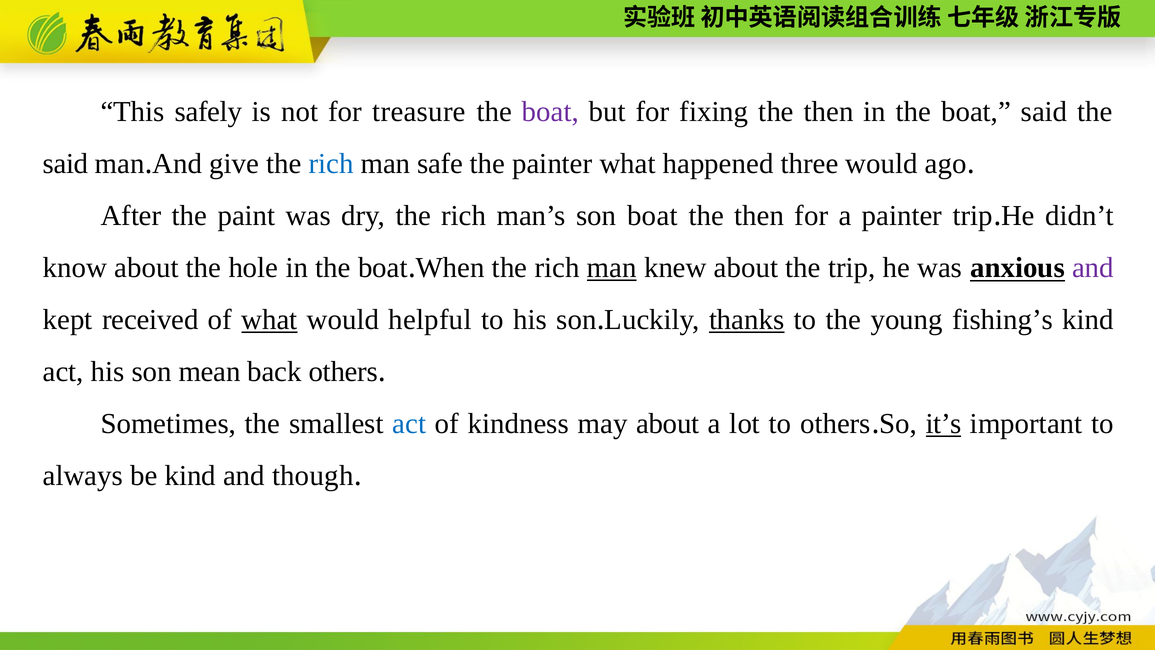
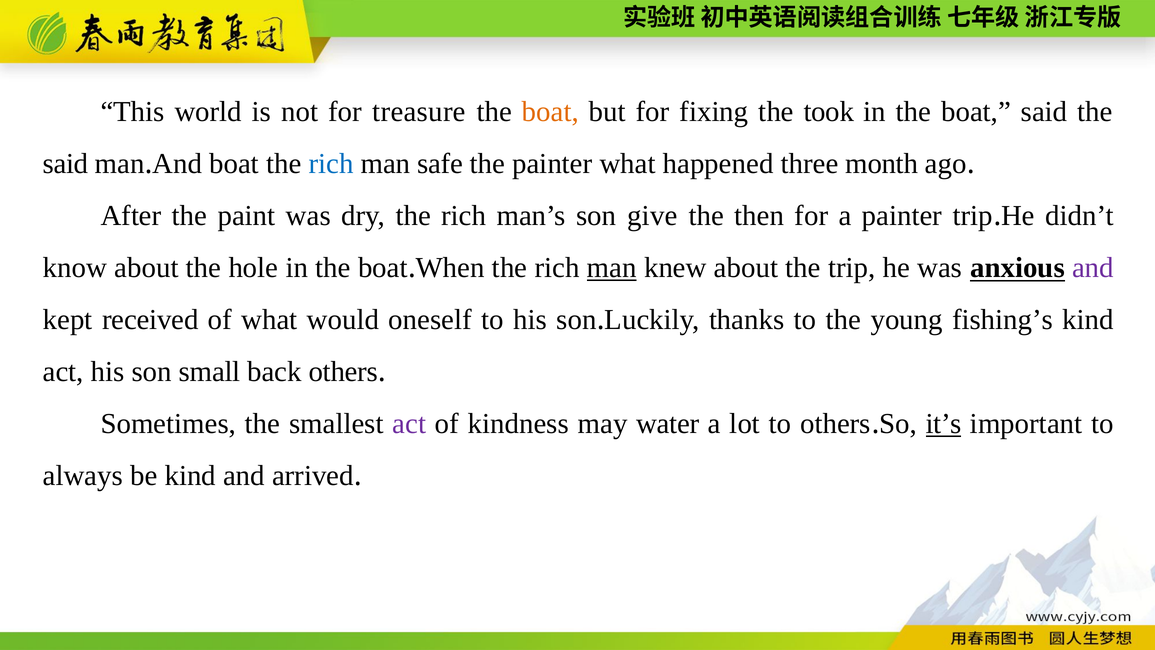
safely: safely -> world
boat at (550, 112) colour: purple -> orange
fixing the then: then -> took
And give: give -> boat
three would: would -> month
son boat: boat -> give
what at (269, 320) underline: present -> none
helpful: helpful -> oneself
thanks underline: present -> none
mean: mean -> small
act at (409, 424) colour: blue -> purple
may about: about -> water
though: though -> arrived
